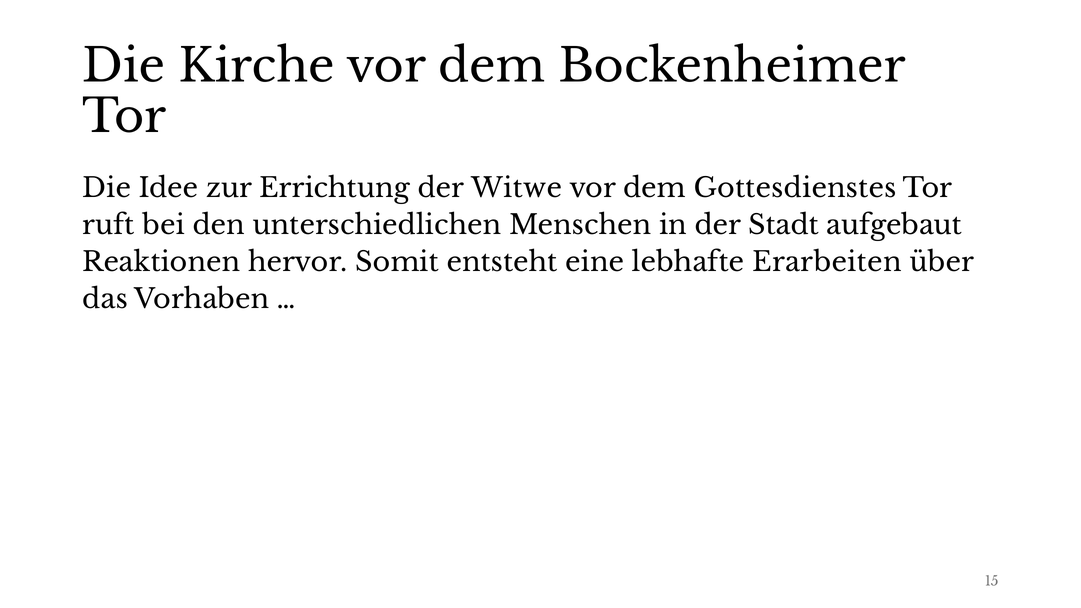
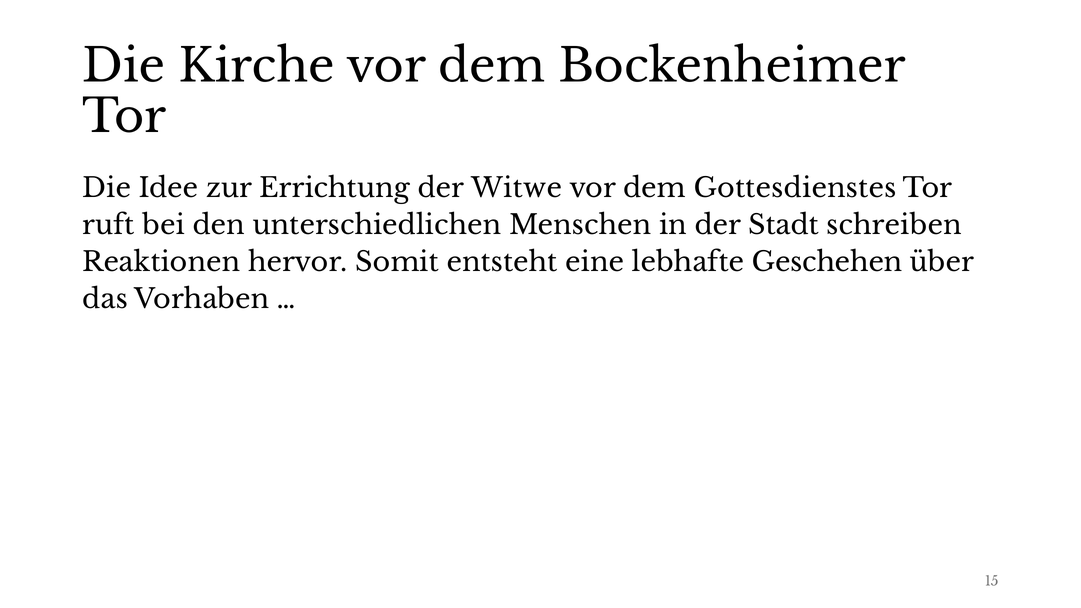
aufgebaut: aufgebaut -> schreiben
Erarbeiten: Erarbeiten -> Geschehen
